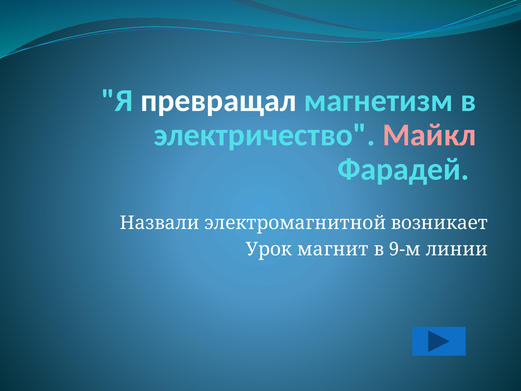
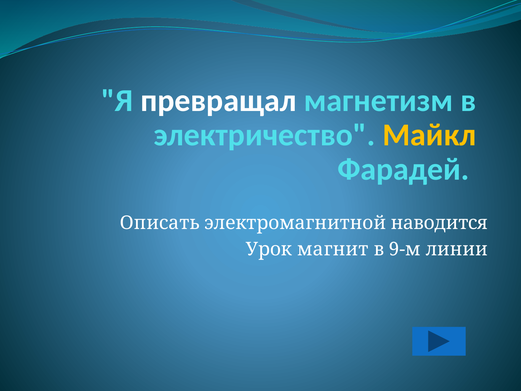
Майкл colour: pink -> yellow
Назвали: Назвали -> Описать
возникает: возникает -> наводится
